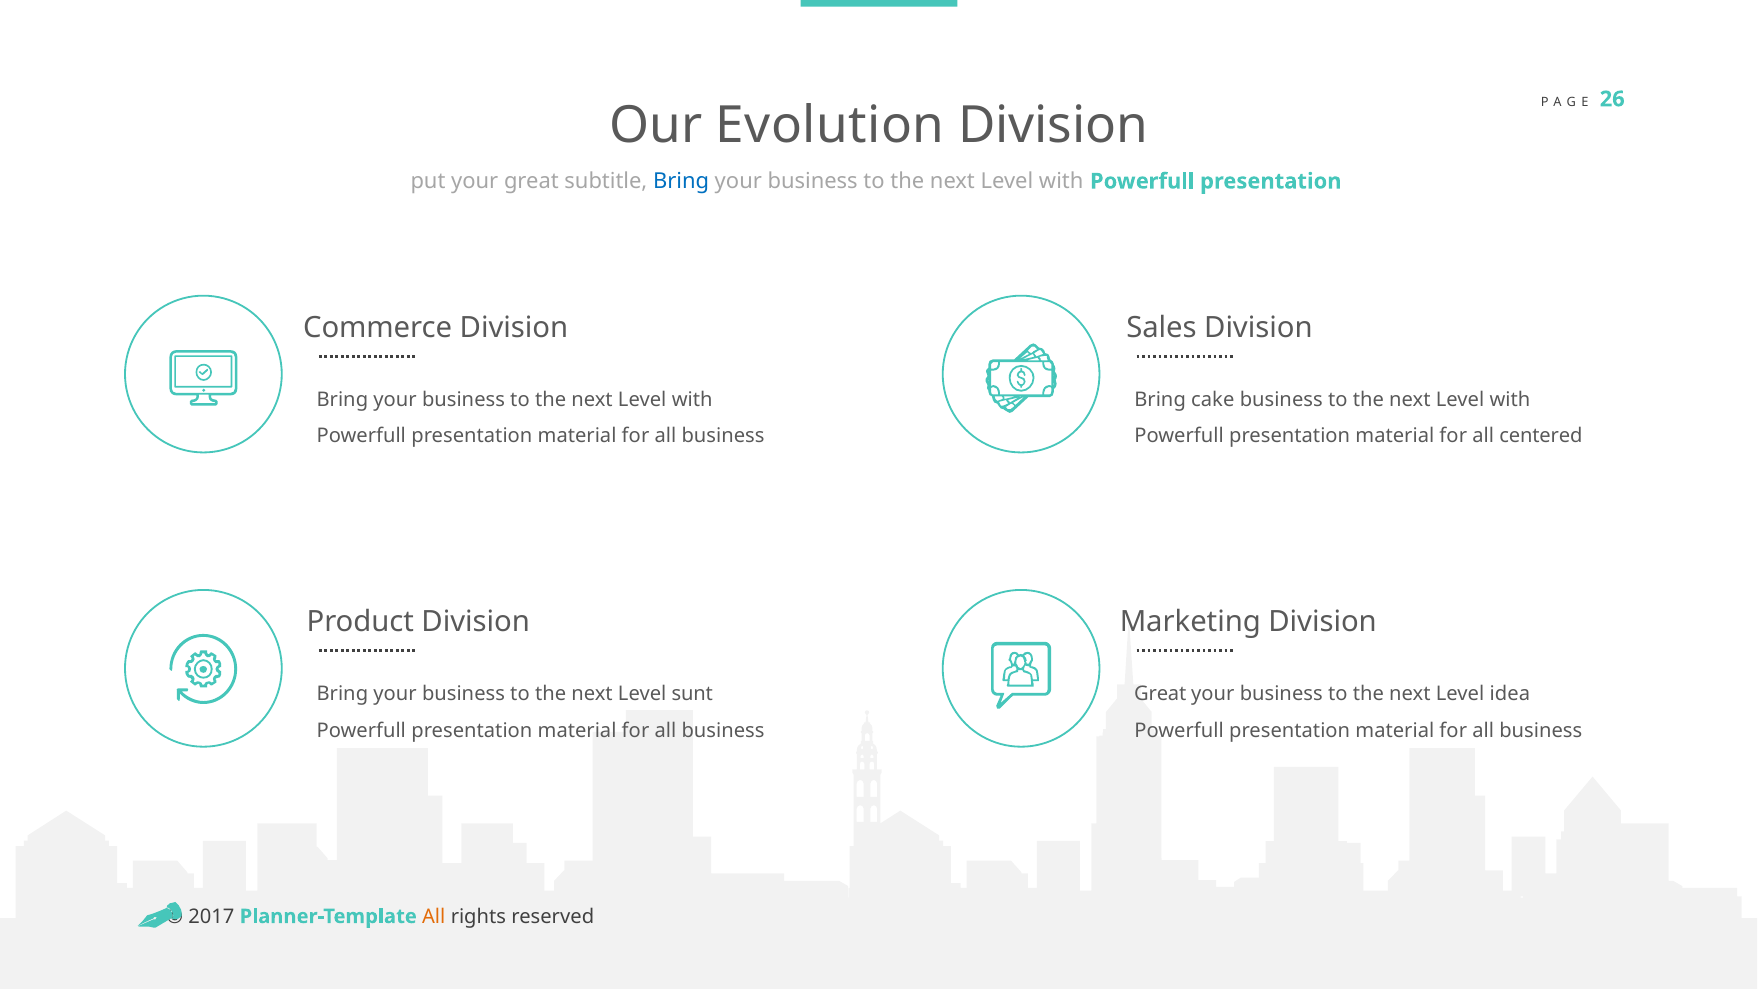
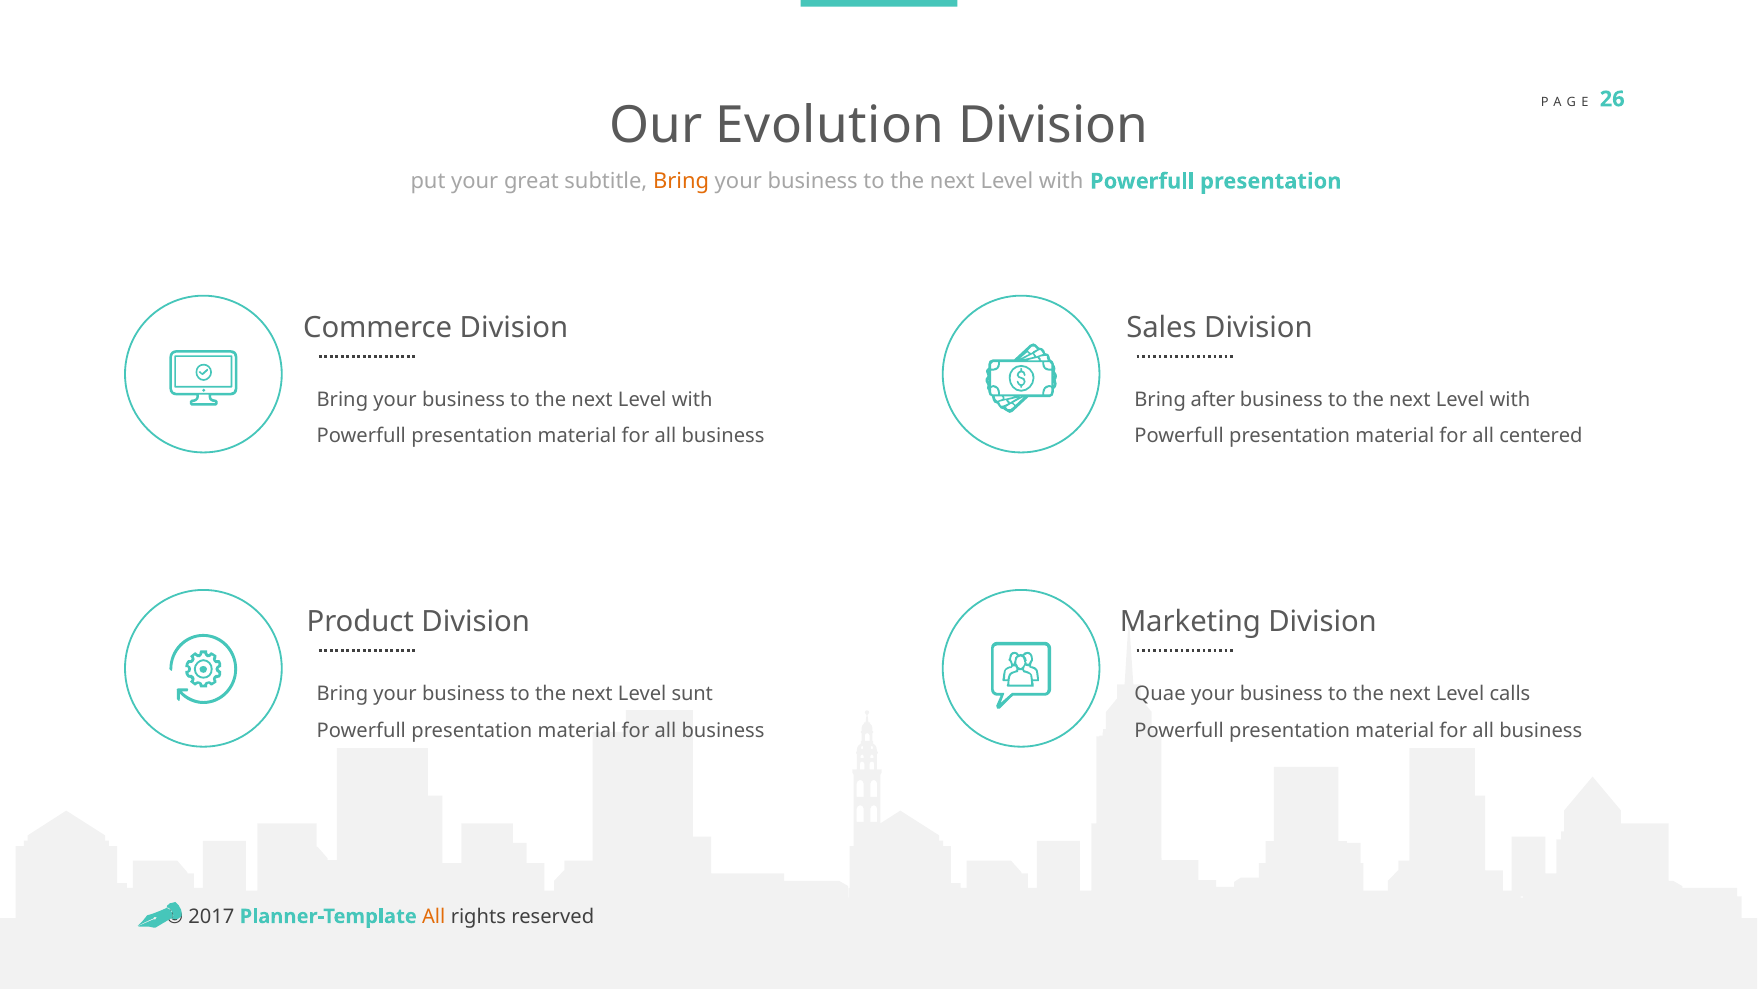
Bring at (681, 181) colour: blue -> orange
cake: cake -> after
Great at (1160, 694): Great -> Quae
idea: idea -> calls
